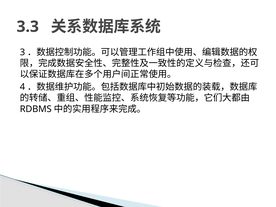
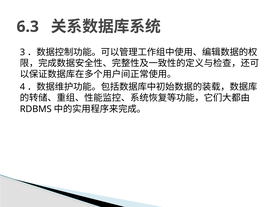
3.3: 3.3 -> 6.3
